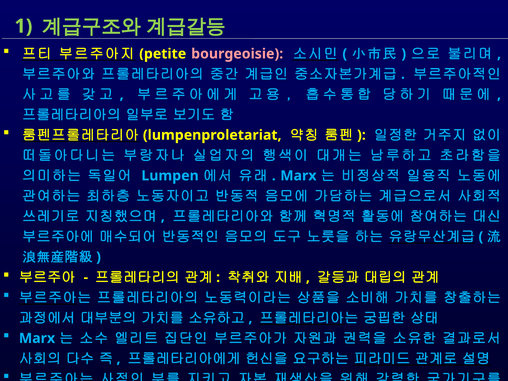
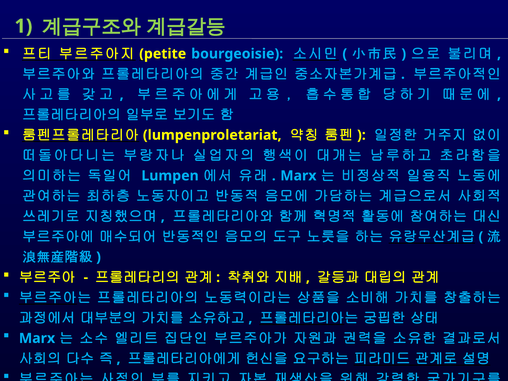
bourgeoisie colour: pink -> light blue
